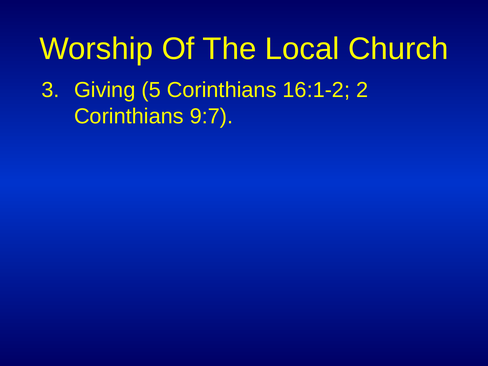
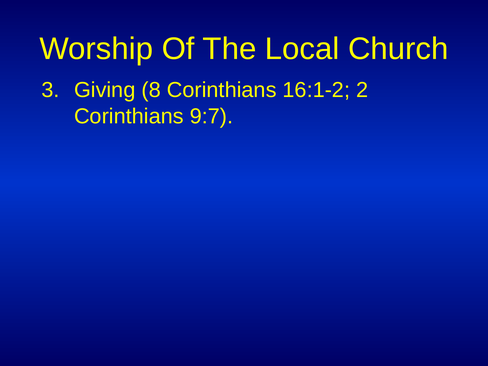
5: 5 -> 8
